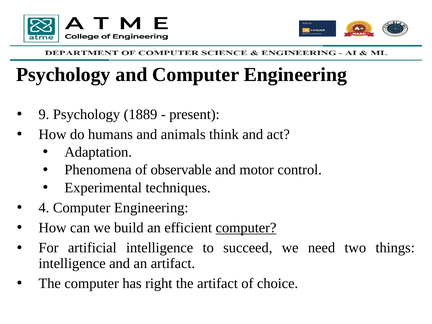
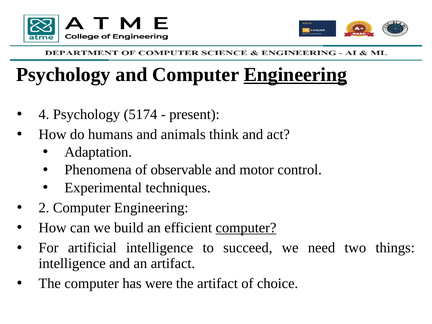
Engineering at (295, 75) underline: none -> present
9: 9 -> 4
1889: 1889 -> 5174
4: 4 -> 2
right: right -> were
